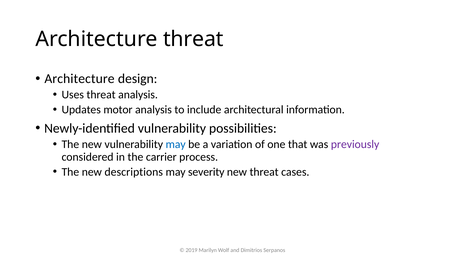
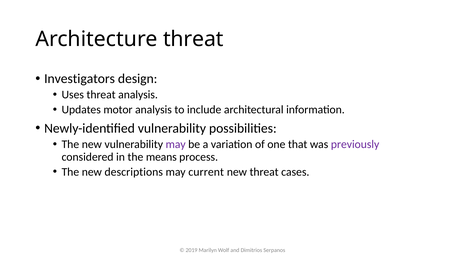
Architecture at (79, 79): Architecture -> Investigators
may at (176, 144) colour: blue -> purple
carrier: carrier -> means
severity: severity -> current
